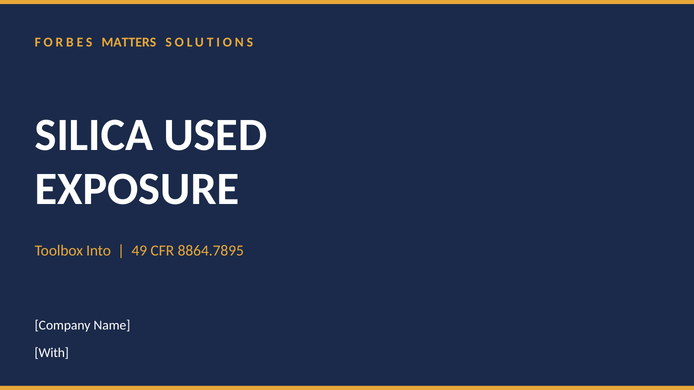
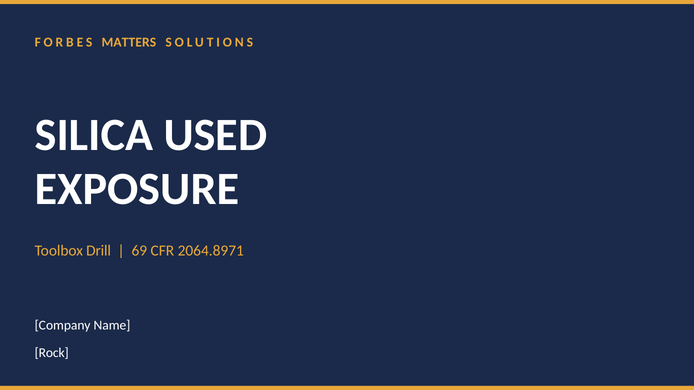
Into: Into -> Drill
49: 49 -> 69
8864.7895: 8864.7895 -> 2064.8971
With: With -> Rock
